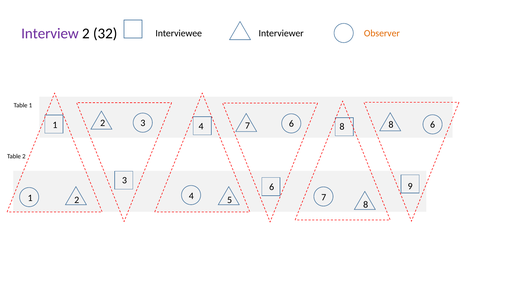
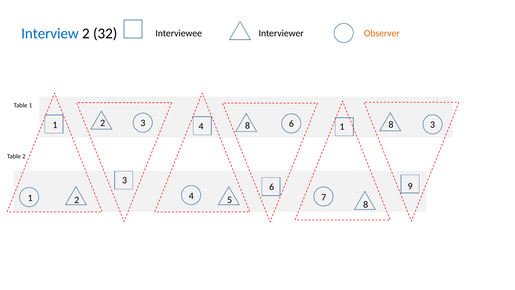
Interview colour: purple -> blue
2 3 8: 8 -> 1
6 at (433, 125): 6 -> 3
4 7: 7 -> 8
